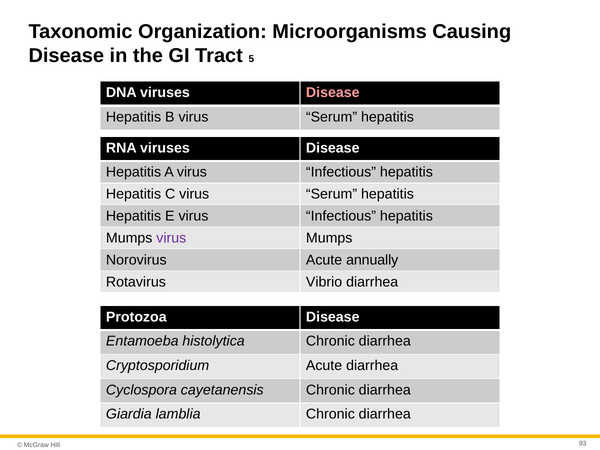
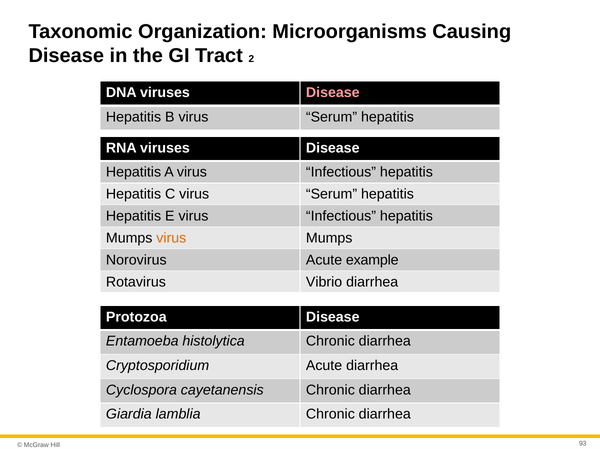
5: 5 -> 2
virus at (171, 238) colour: purple -> orange
annually: annually -> example
